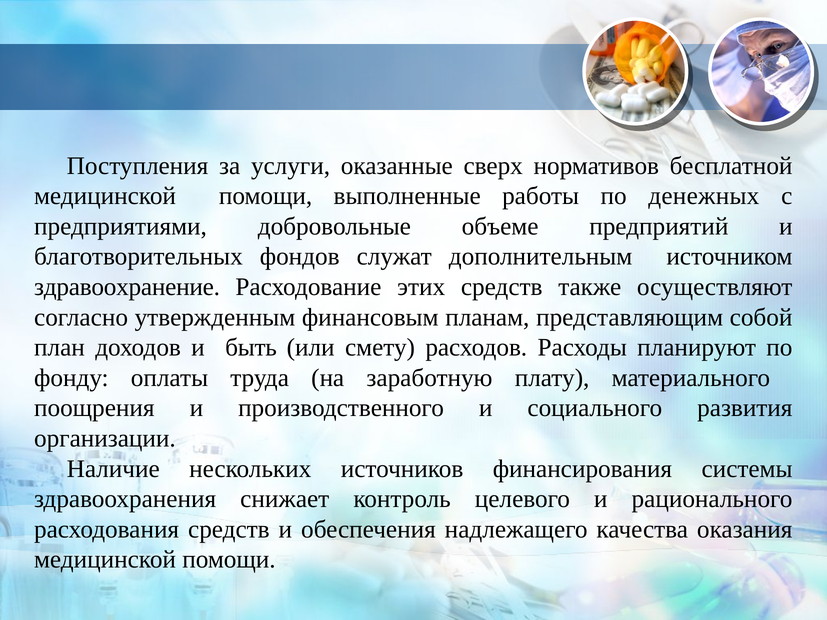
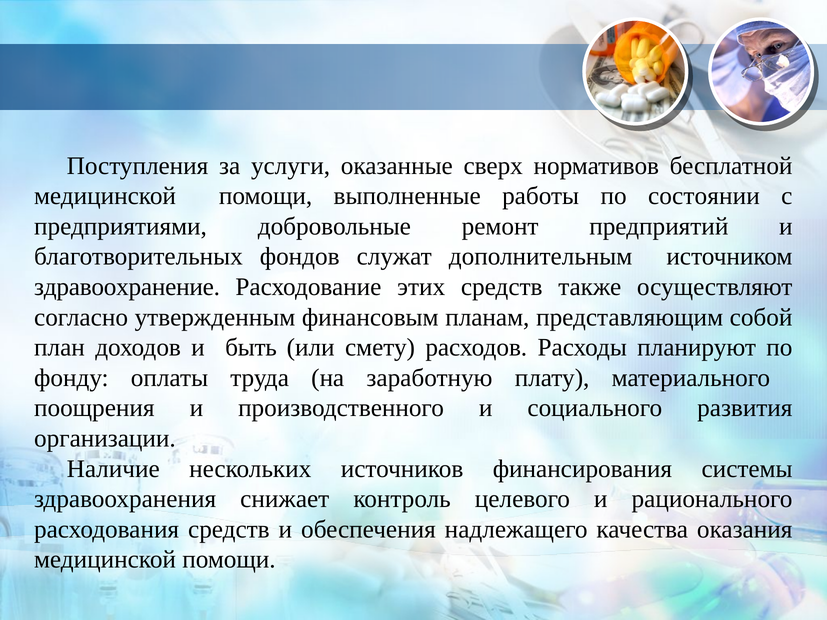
денежных: денежных -> состоянии
объеме: объеме -> ремонт
